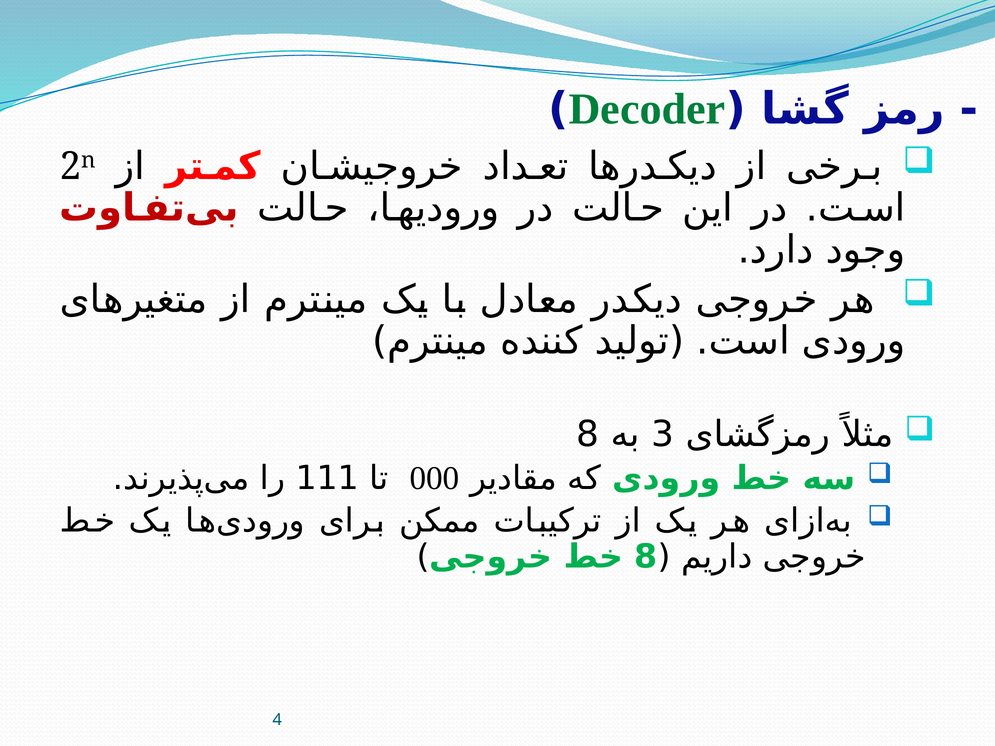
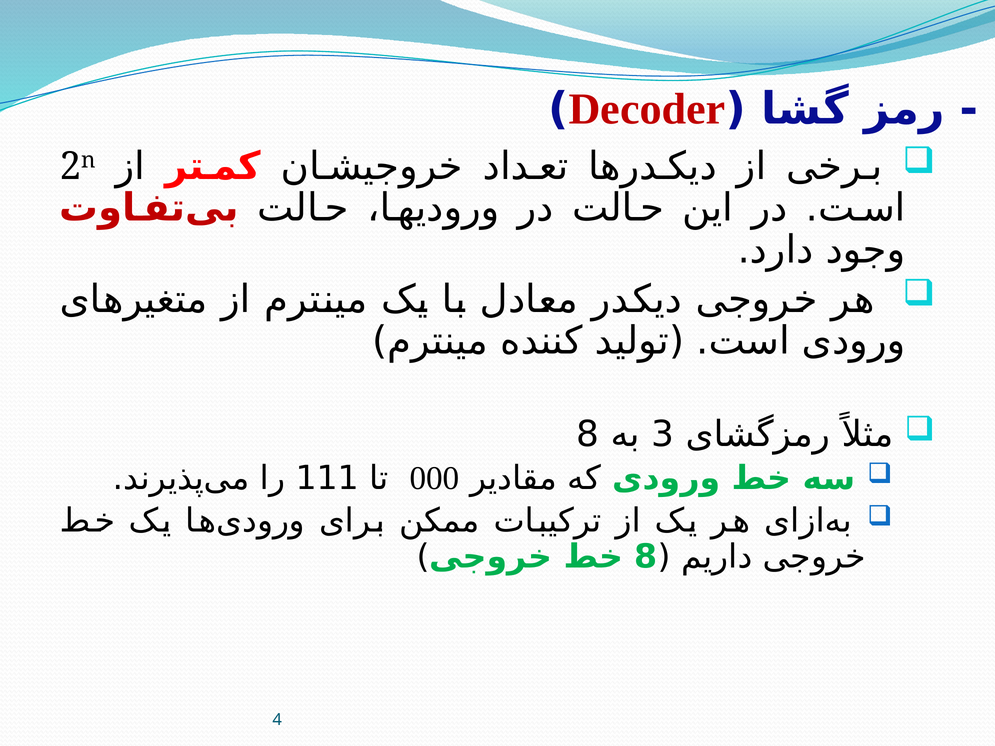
Decoder colour: green -> red
